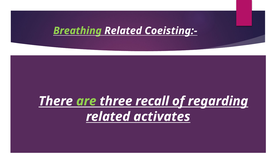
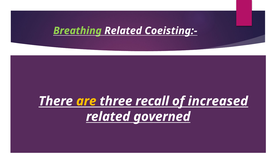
are colour: light green -> yellow
regarding: regarding -> increased
activates: activates -> governed
